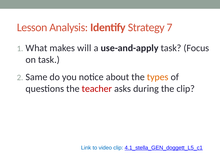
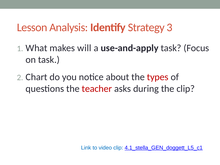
7: 7 -> 3
Same: Same -> Chart
types colour: orange -> red
